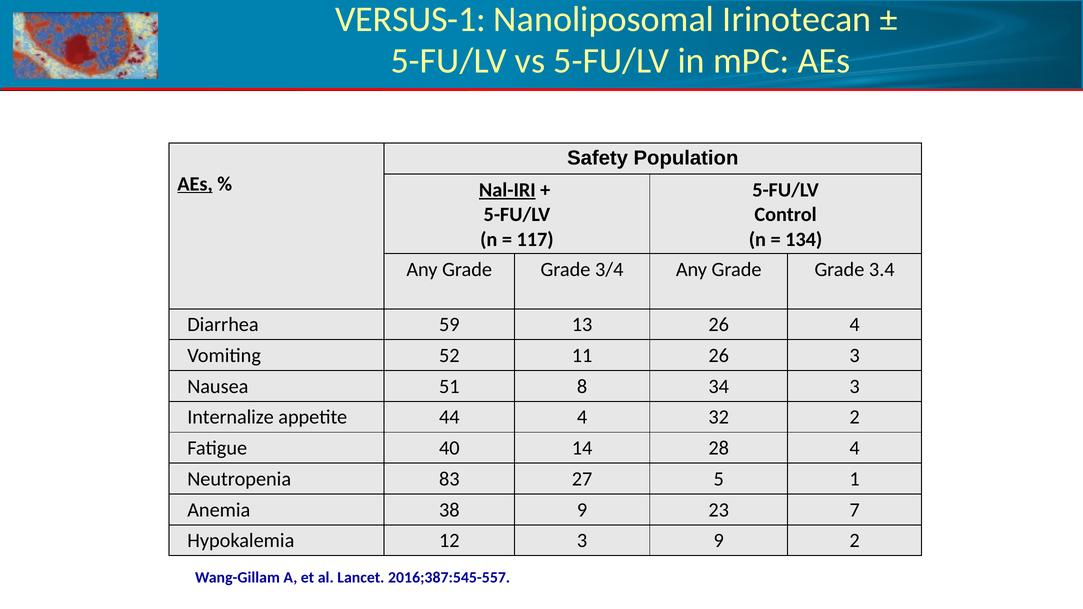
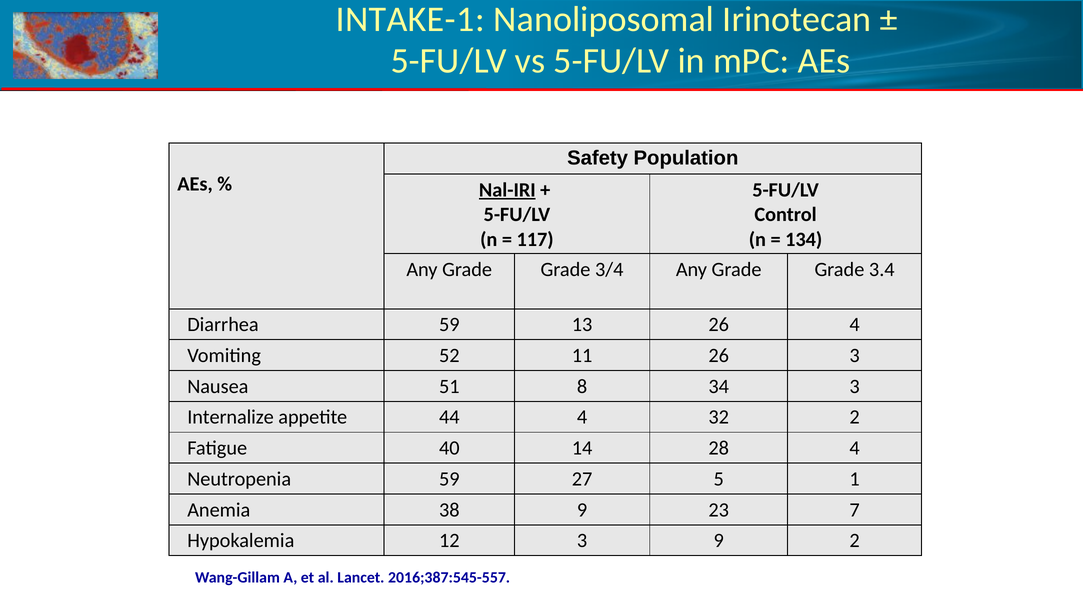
VERSUS-1: VERSUS-1 -> INTAKE-1
AEs at (195, 184) underline: present -> none
Neutropenia 83: 83 -> 59
